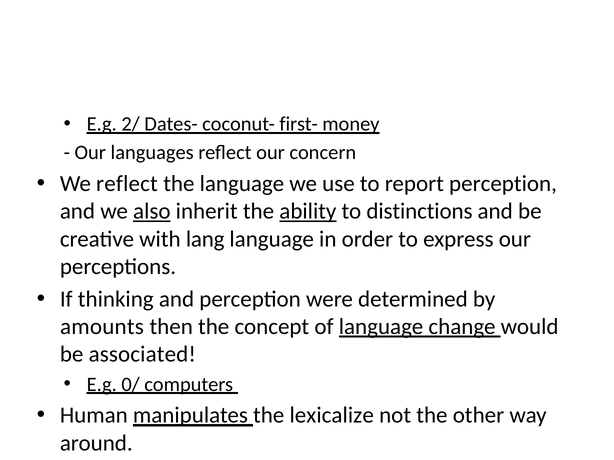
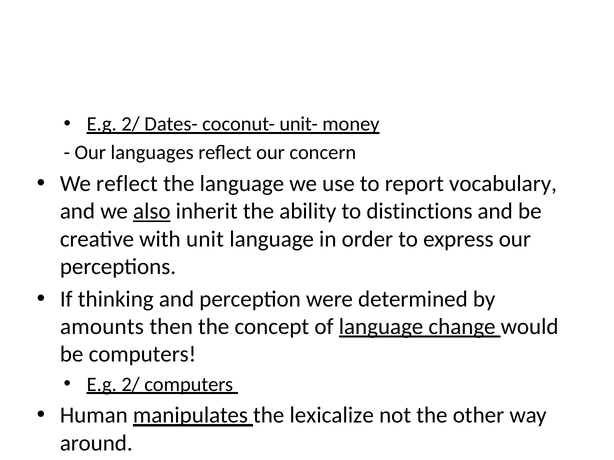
first-: first- -> unit-
report perception: perception -> vocabulary
ability underline: present -> none
lang: lang -> unit
be associated: associated -> computers
0/ at (131, 385): 0/ -> 2/
